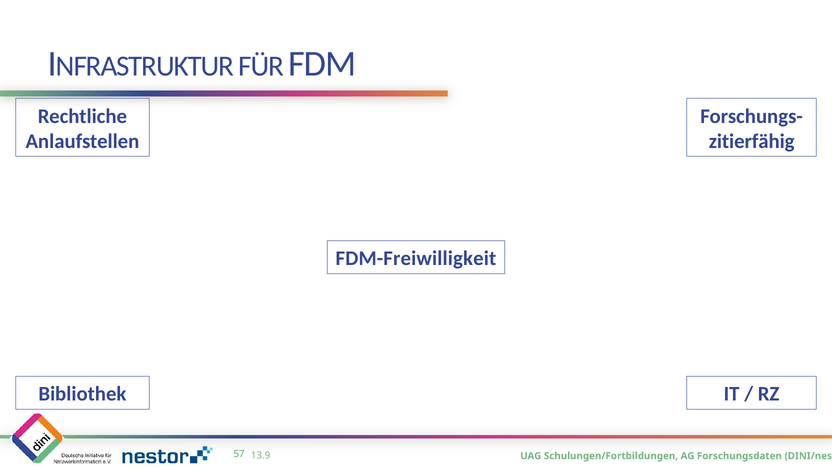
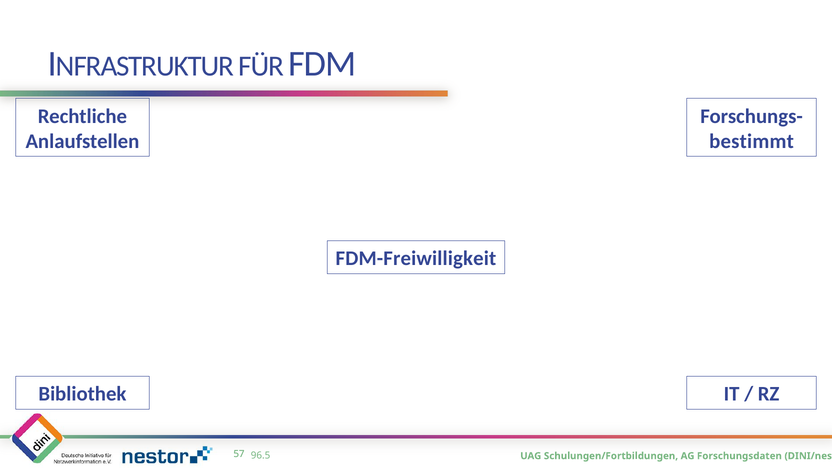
zitierfähig: zitierfähig -> bestimmt
13.9: 13.9 -> 96.5
